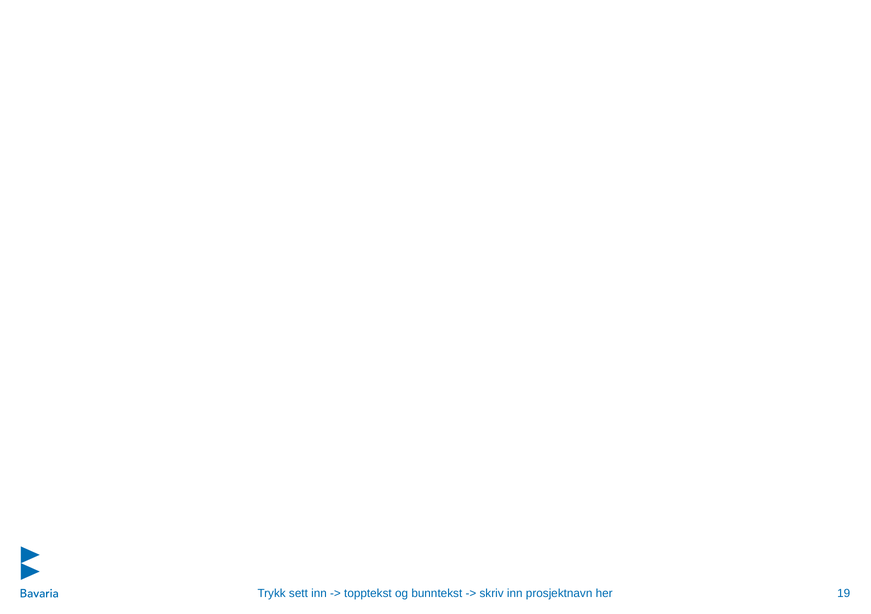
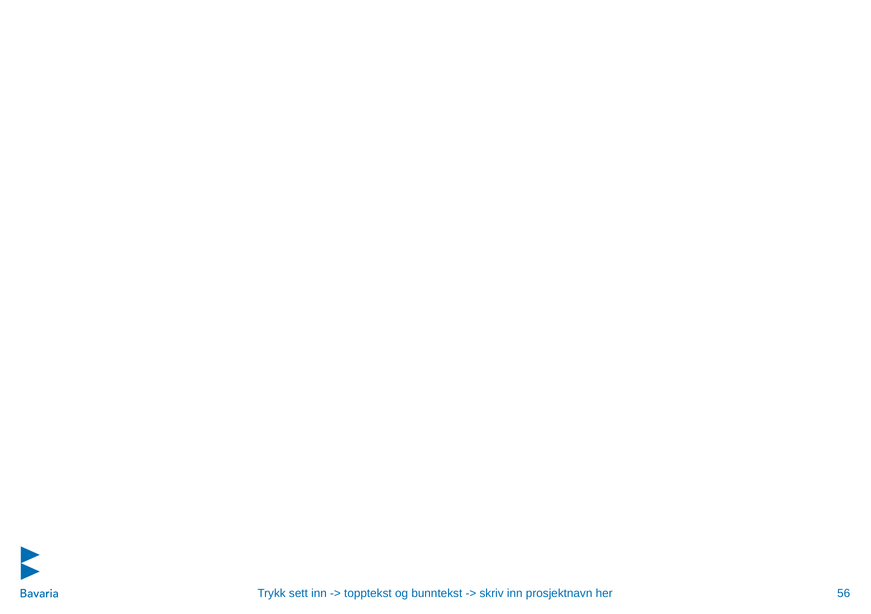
19: 19 -> 56
